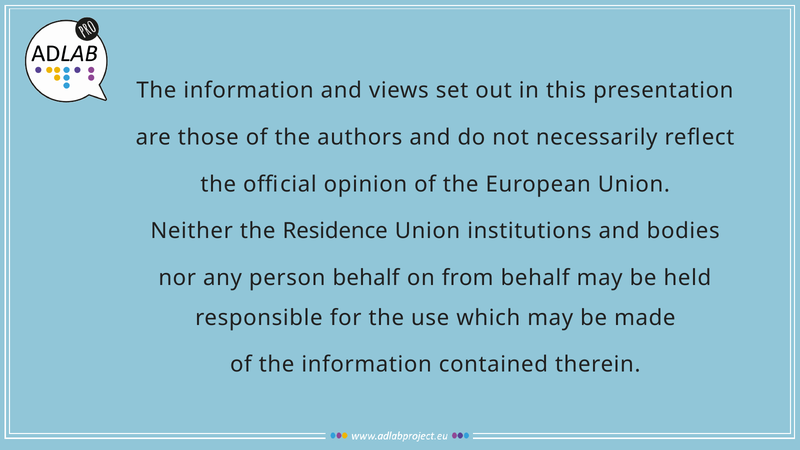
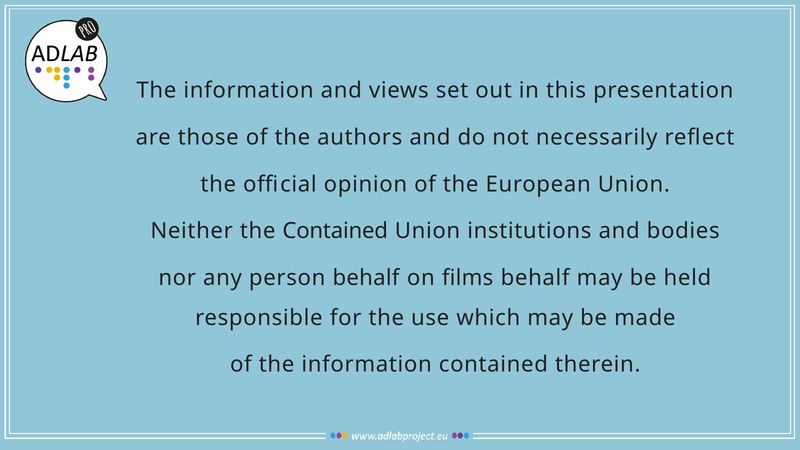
the Residence: Residence -> Contained
from: from -> films
